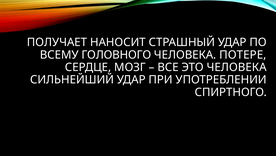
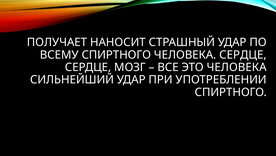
ВСЕМУ ГОЛОВНОГО: ГОЛОВНОГО -> СПИРТНОГО
ЧЕЛОВЕКА ПОТЕРЕ: ПОТЕРЕ -> СЕРДЦЕ
